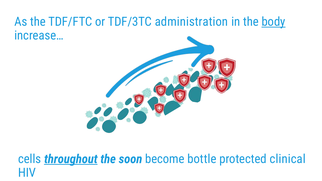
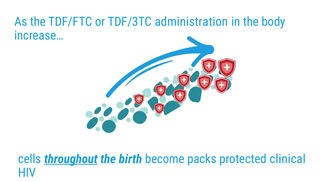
body underline: present -> none
soon: soon -> birth
bottle: bottle -> packs
